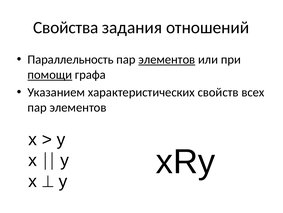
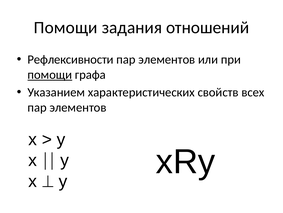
Свойства at (66, 27): Свойства -> Помощи
Параллельность: Параллельность -> Рефлексивности
элементов at (167, 59) underline: present -> none
